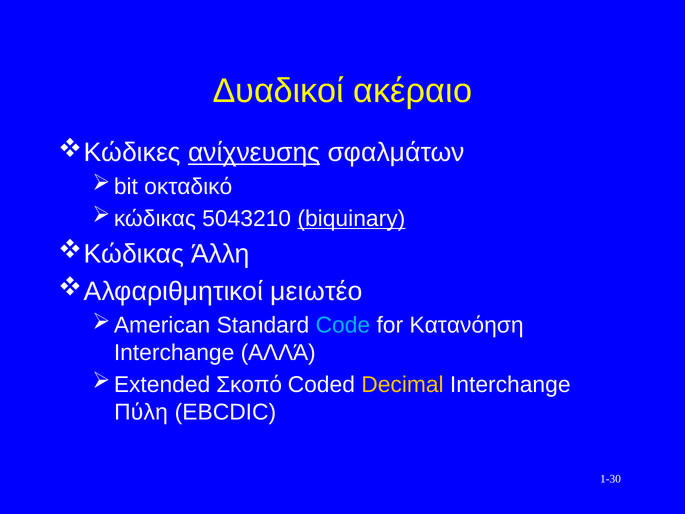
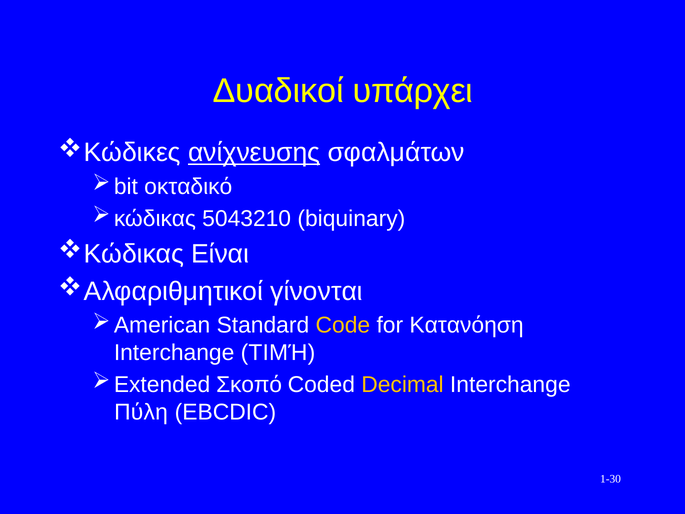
ακέραιο: ακέραιο -> υπάρχει
biquinary underline: present -> none
Άλλη: Άλλη -> Είναι
μειωτέο: μειωτέο -> γίνονται
Code colour: light blue -> yellow
ΑΛΛΆ: ΑΛΛΆ -> ΤΙΜΉ
